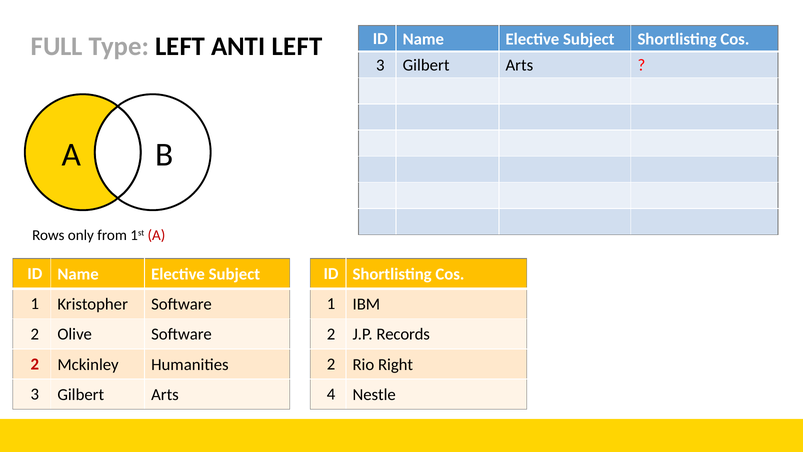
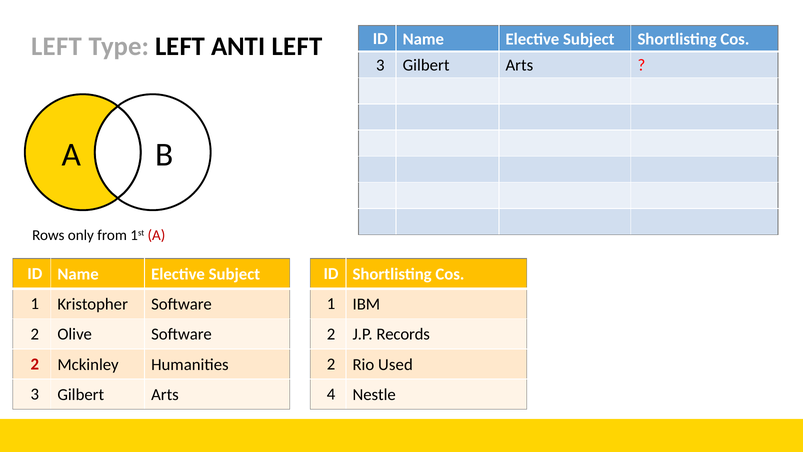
FULL at (57, 47): FULL -> LEFT
Right: Right -> Used
